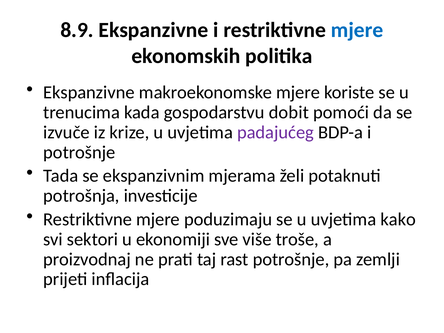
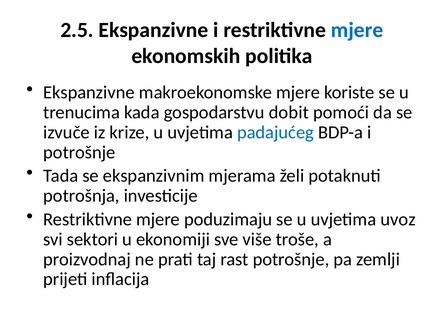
8.9: 8.9 -> 2.5
padajućeg colour: purple -> blue
kako: kako -> uvoz
